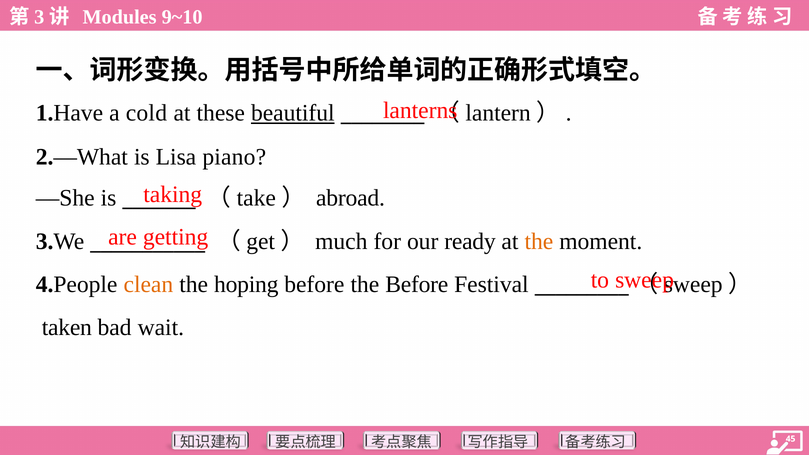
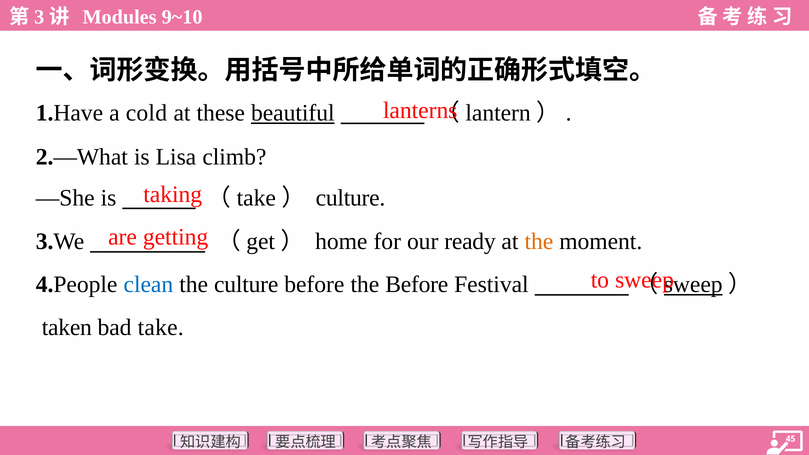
piano: piano -> climb
abroad at (350, 198): abroad -> culture
much: much -> home
clean colour: orange -> blue
the hoping: hoping -> culture
sweep at (693, 285) underline: none -> present
bad wait: wait -> take
